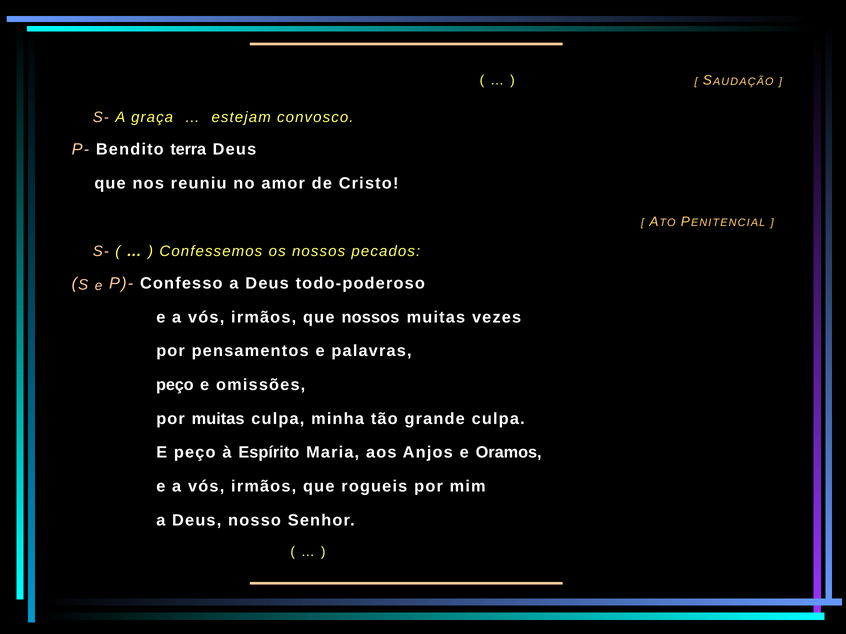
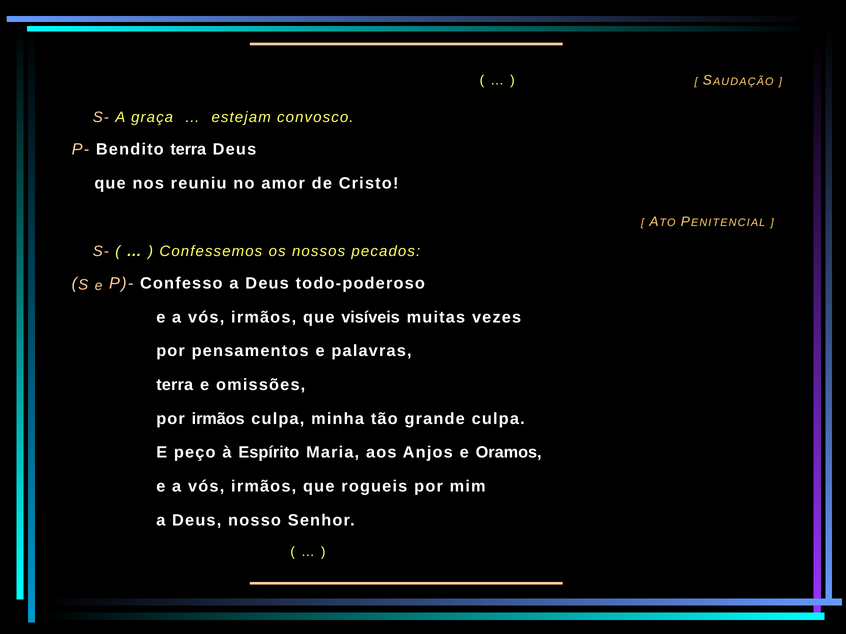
que nossos: nossos -> visíveis
peço at (175, 385): peço -> terra
por muitas: muitas -> irmãos
